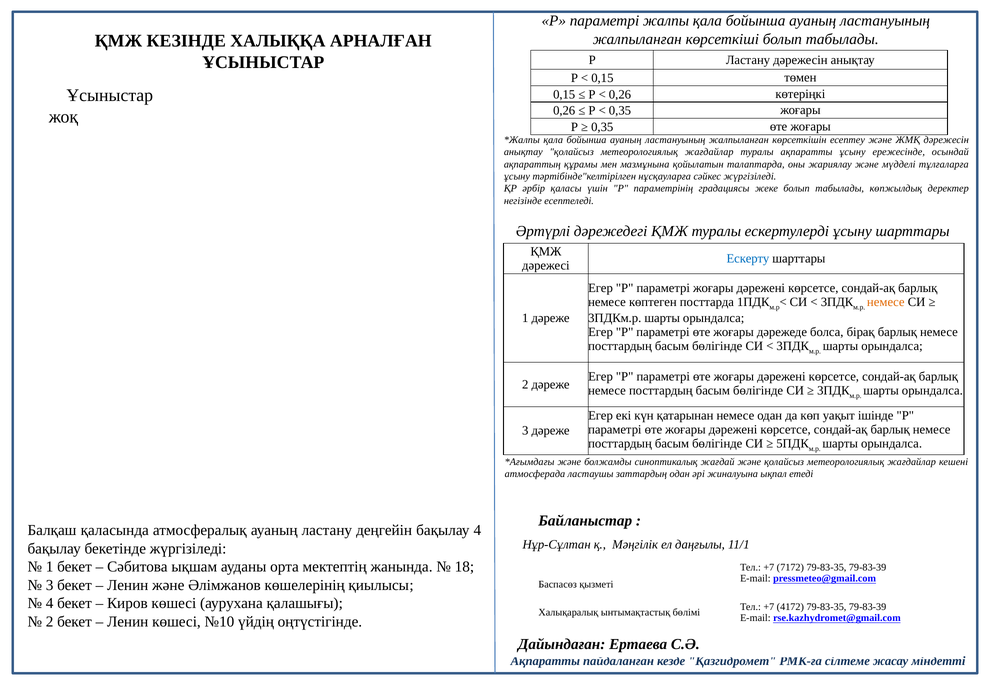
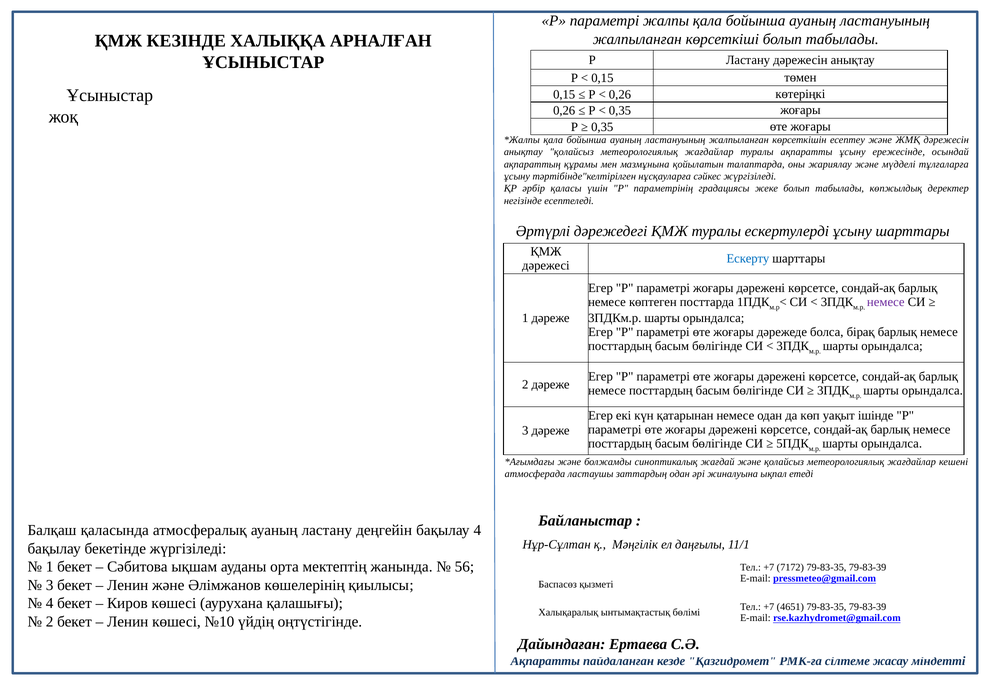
немесе at (886, 302) colour: orange -> purple
18: 18 -> 56
4172: 4172 -> 4651
